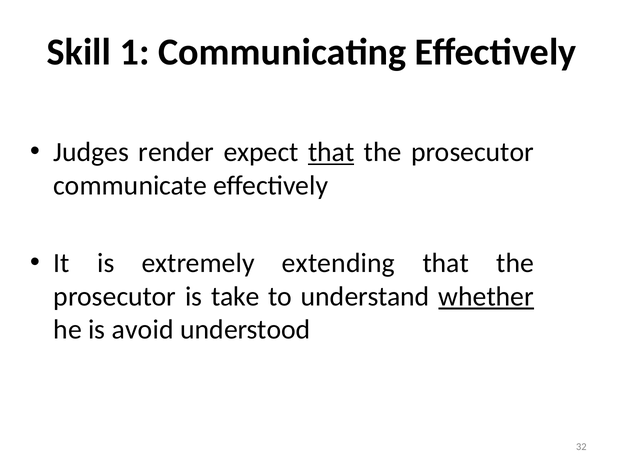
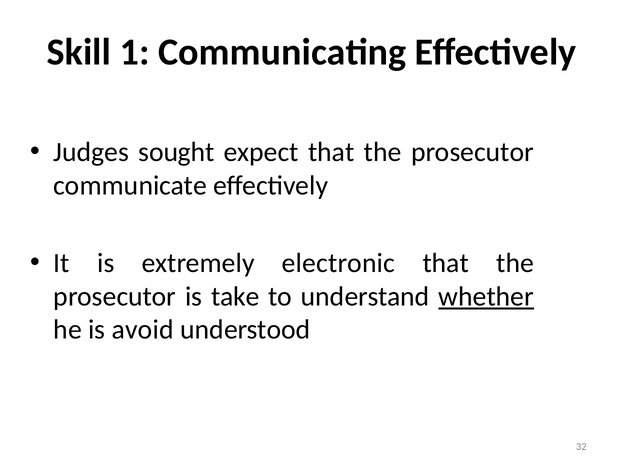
render: render -> sought
that at (331, 152) underline: present -> none
extending: extending -> electronic
